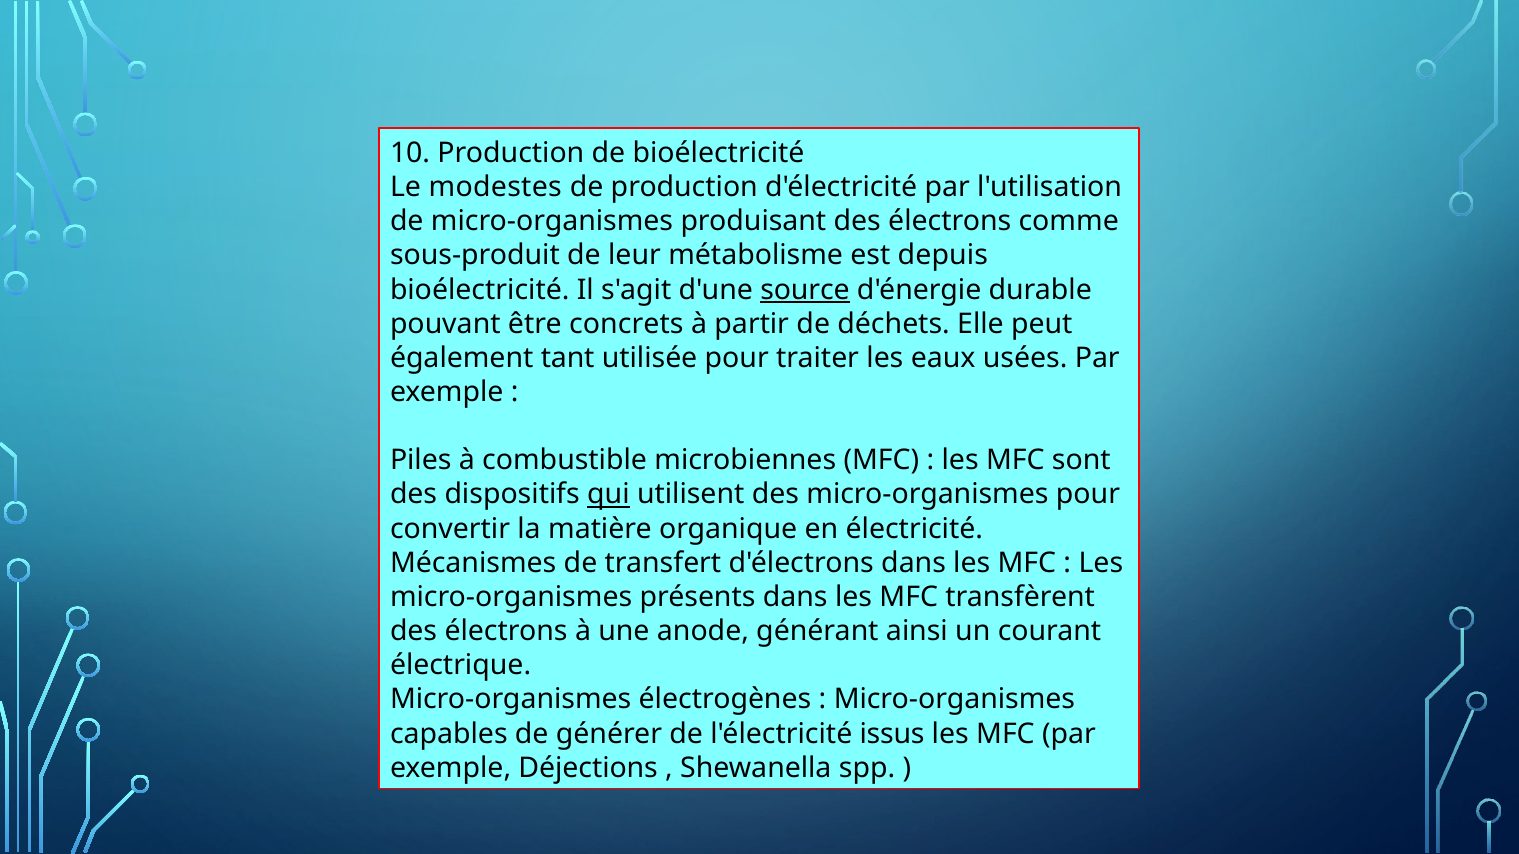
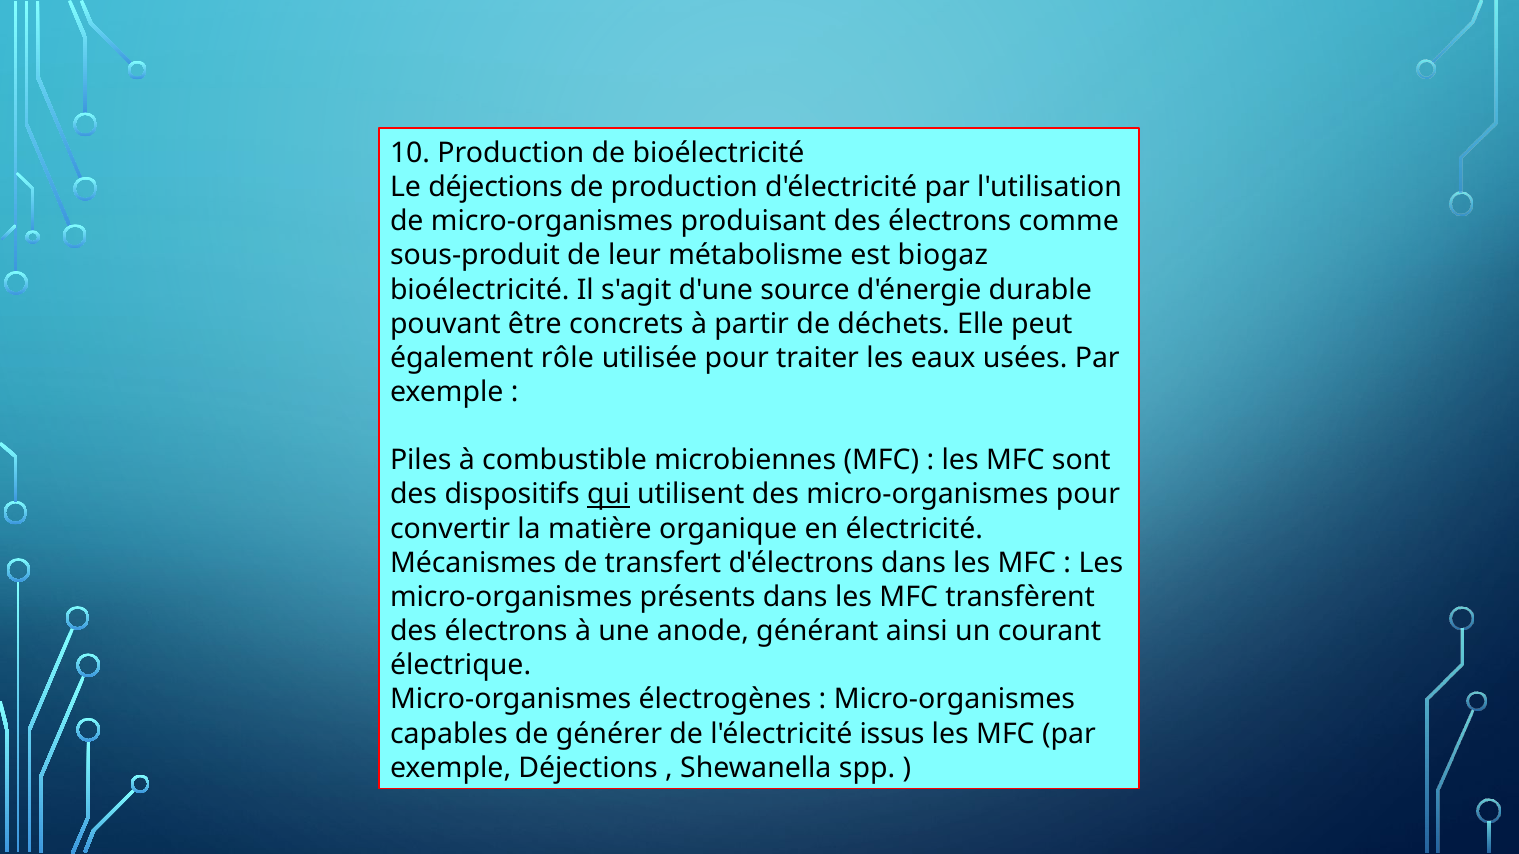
Le modestes: modestes -> déjections
depuis: depuis -> biogaz
source underline: present -> none
tant: tant -> rôle
